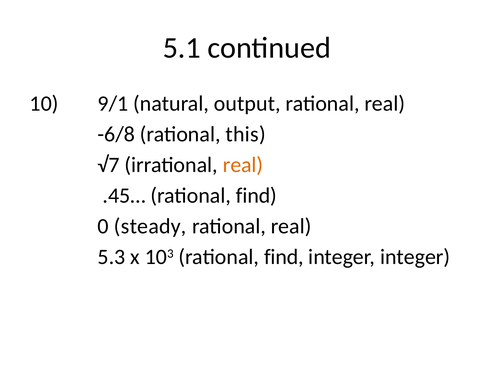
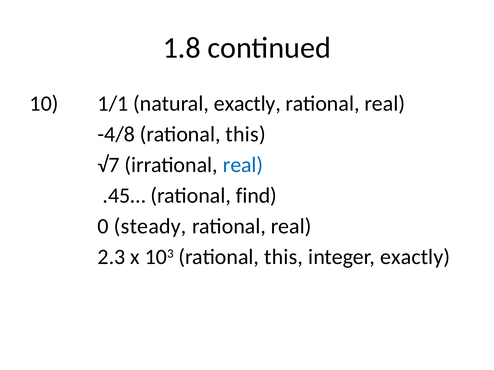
5.1: 5.1 -> 1.8
9/1: 9/1 -> 1/1
natural output: output -> exactly
-6/8: -6/8 -> -4/8
real at (243, 165) colour: orange -> blue
5.3: 5.3 -> 2.3
103 rational find: find -> this
integer integer: integer -> exactly
